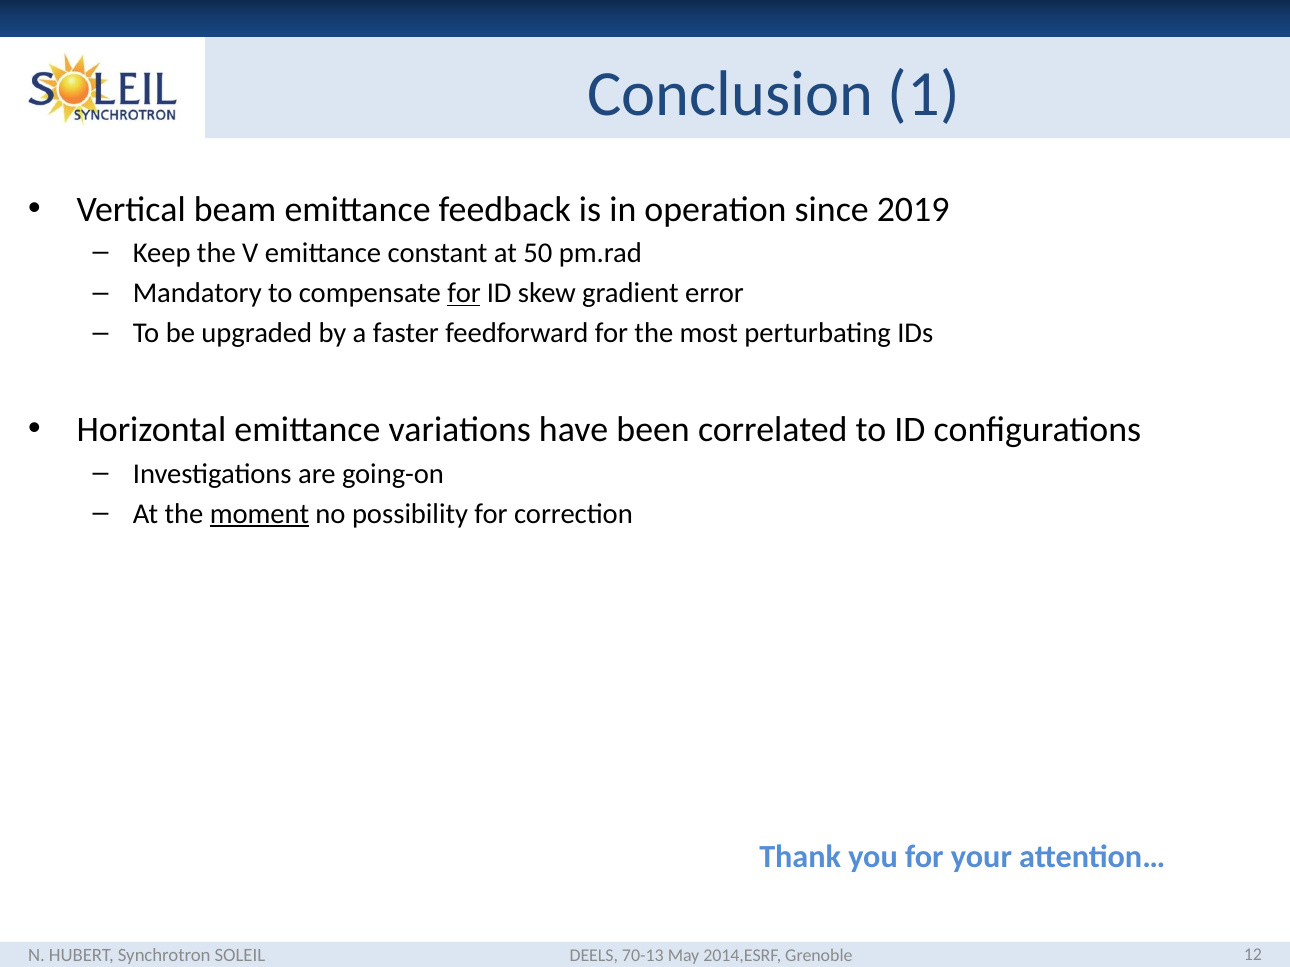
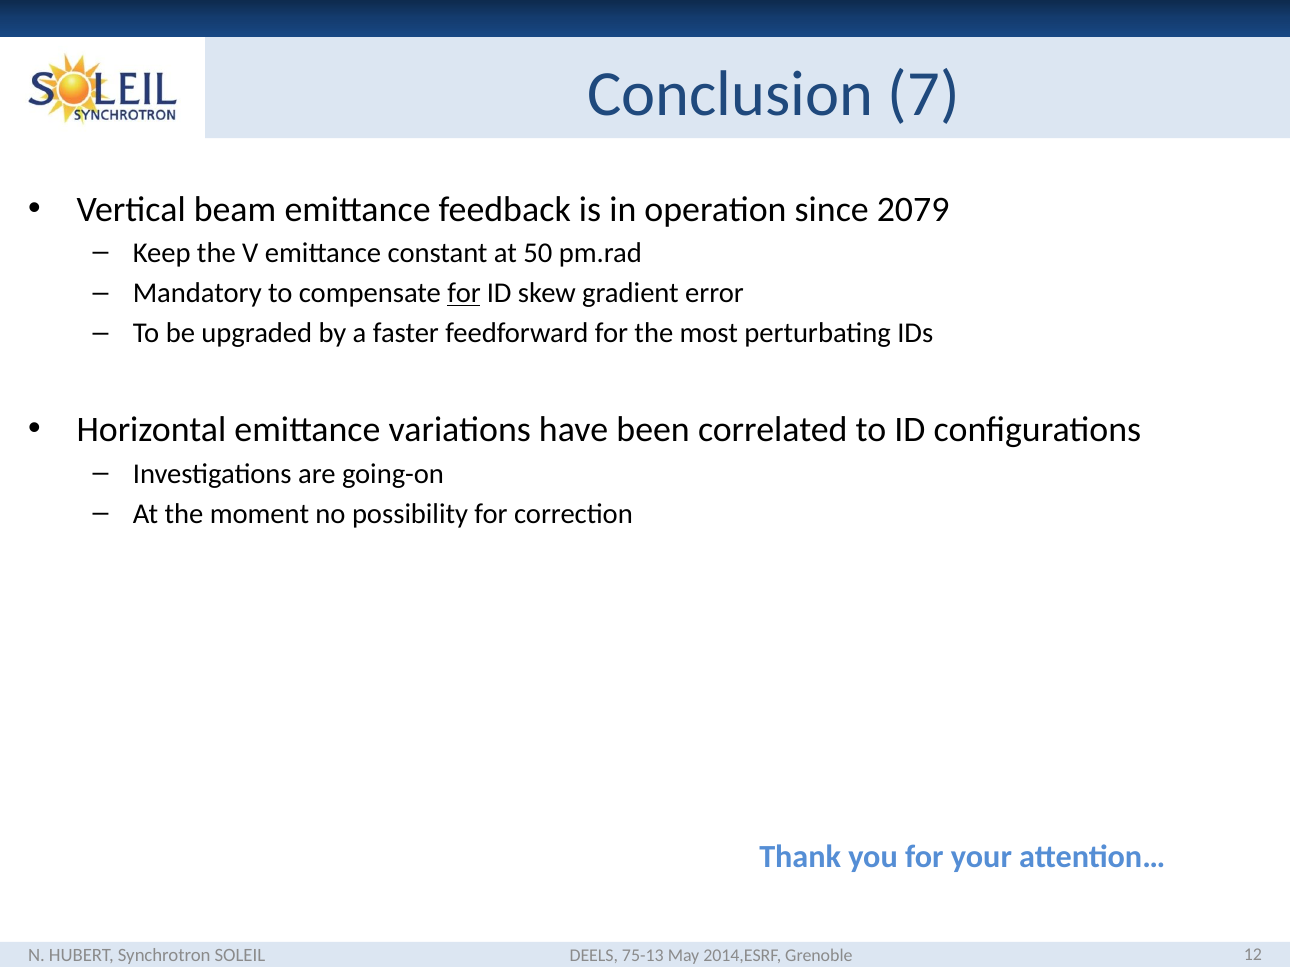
1: 1 -> 7
2019: 2019 -> 2079
moment underline: present -> none
70-13: 70-13 -> 75-13
